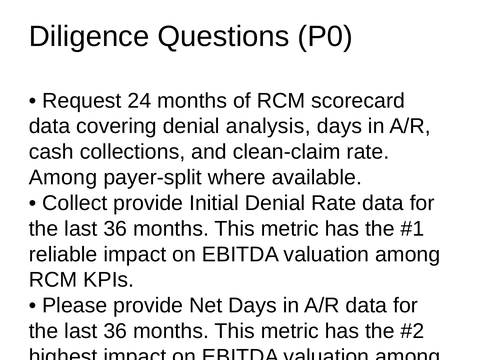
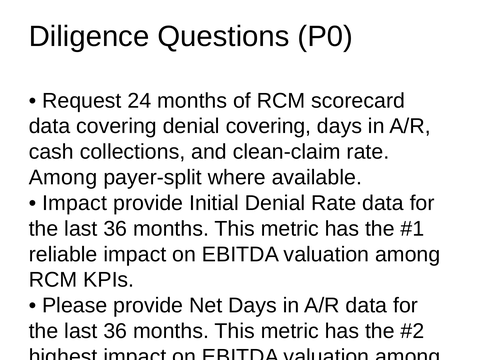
denial analysis: analysis -> covering
Collect at (75, 203): Collect -> Impact
